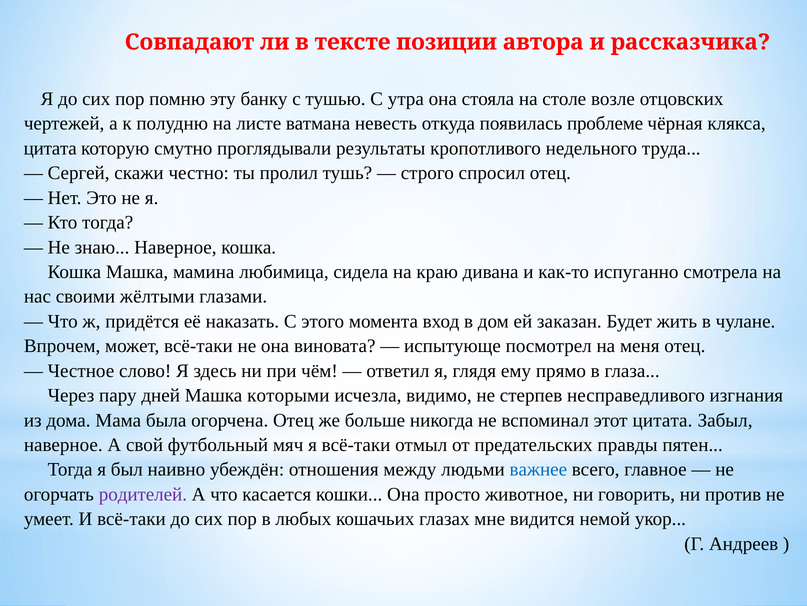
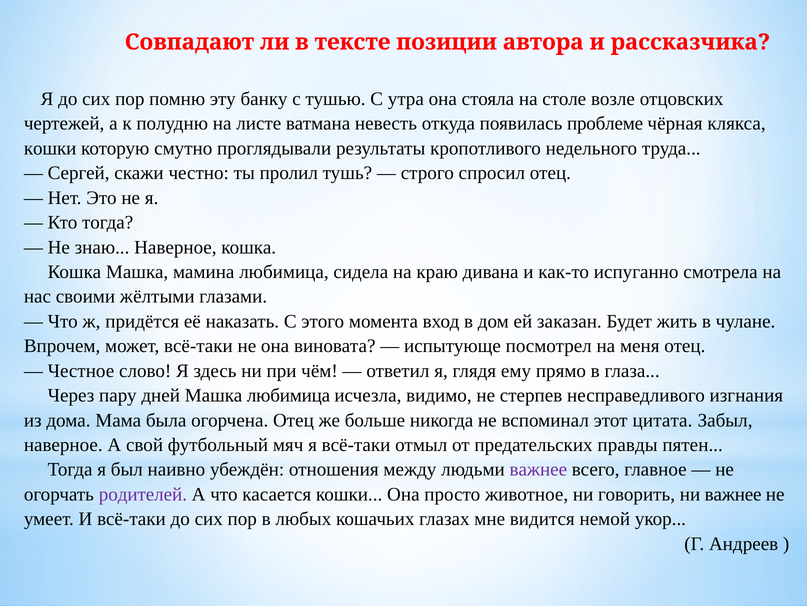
цитата at (50, 148): цитата -> кошки
Машка которыми: которыми -> любимица
важнее at (538, 469) colour: blue -> purple
ни против: против -> важнее
